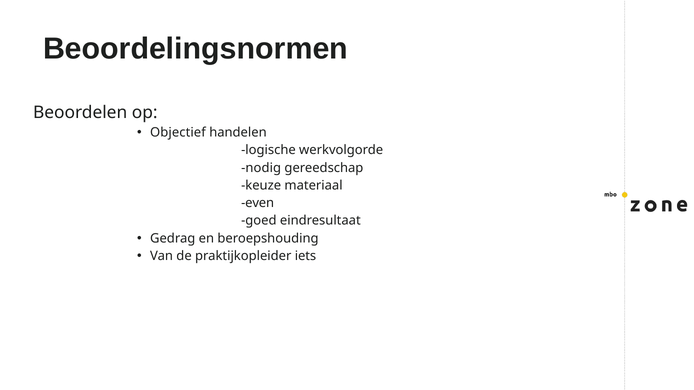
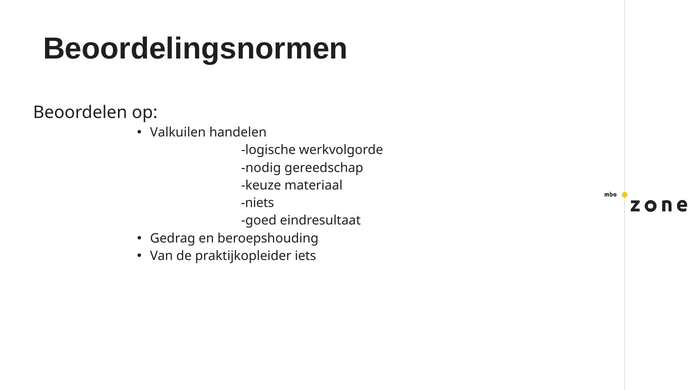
Objectief: Objectief -> Valkuilen
even: even -> niets
